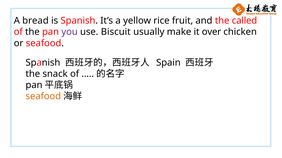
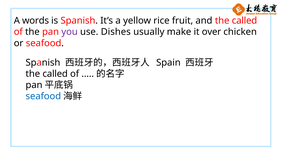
bread: bread -> words
Biscuit: Biscuit -> Dishes
snack at (55, 74): snack -> called
seafood at (43, 97) colour: orange -> blue
